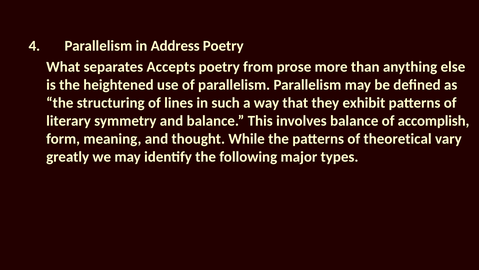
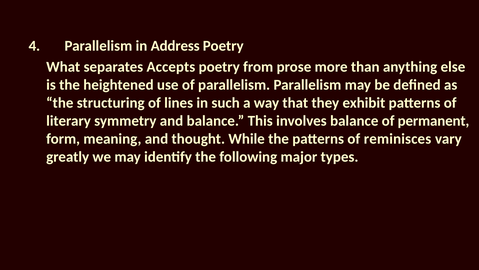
accomplish: accomplish -> permanent
theoretical: theoretical -> reminisces
